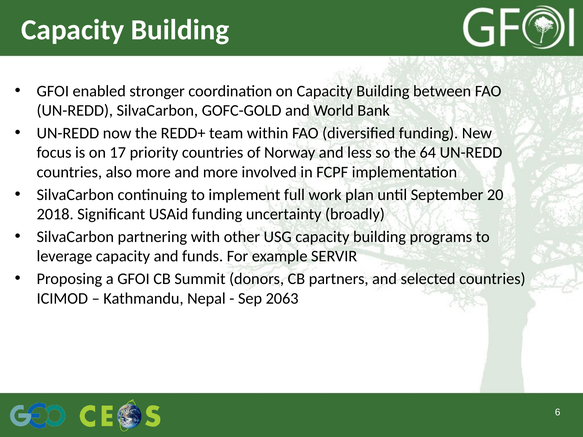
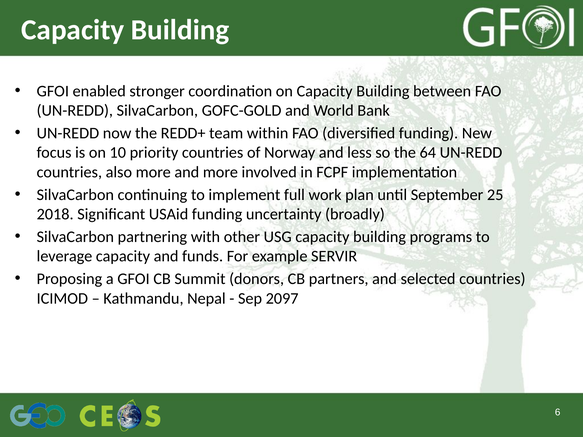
17: 17 -> 10
20: 20 -> 25
2063: 2063 -> 2097
